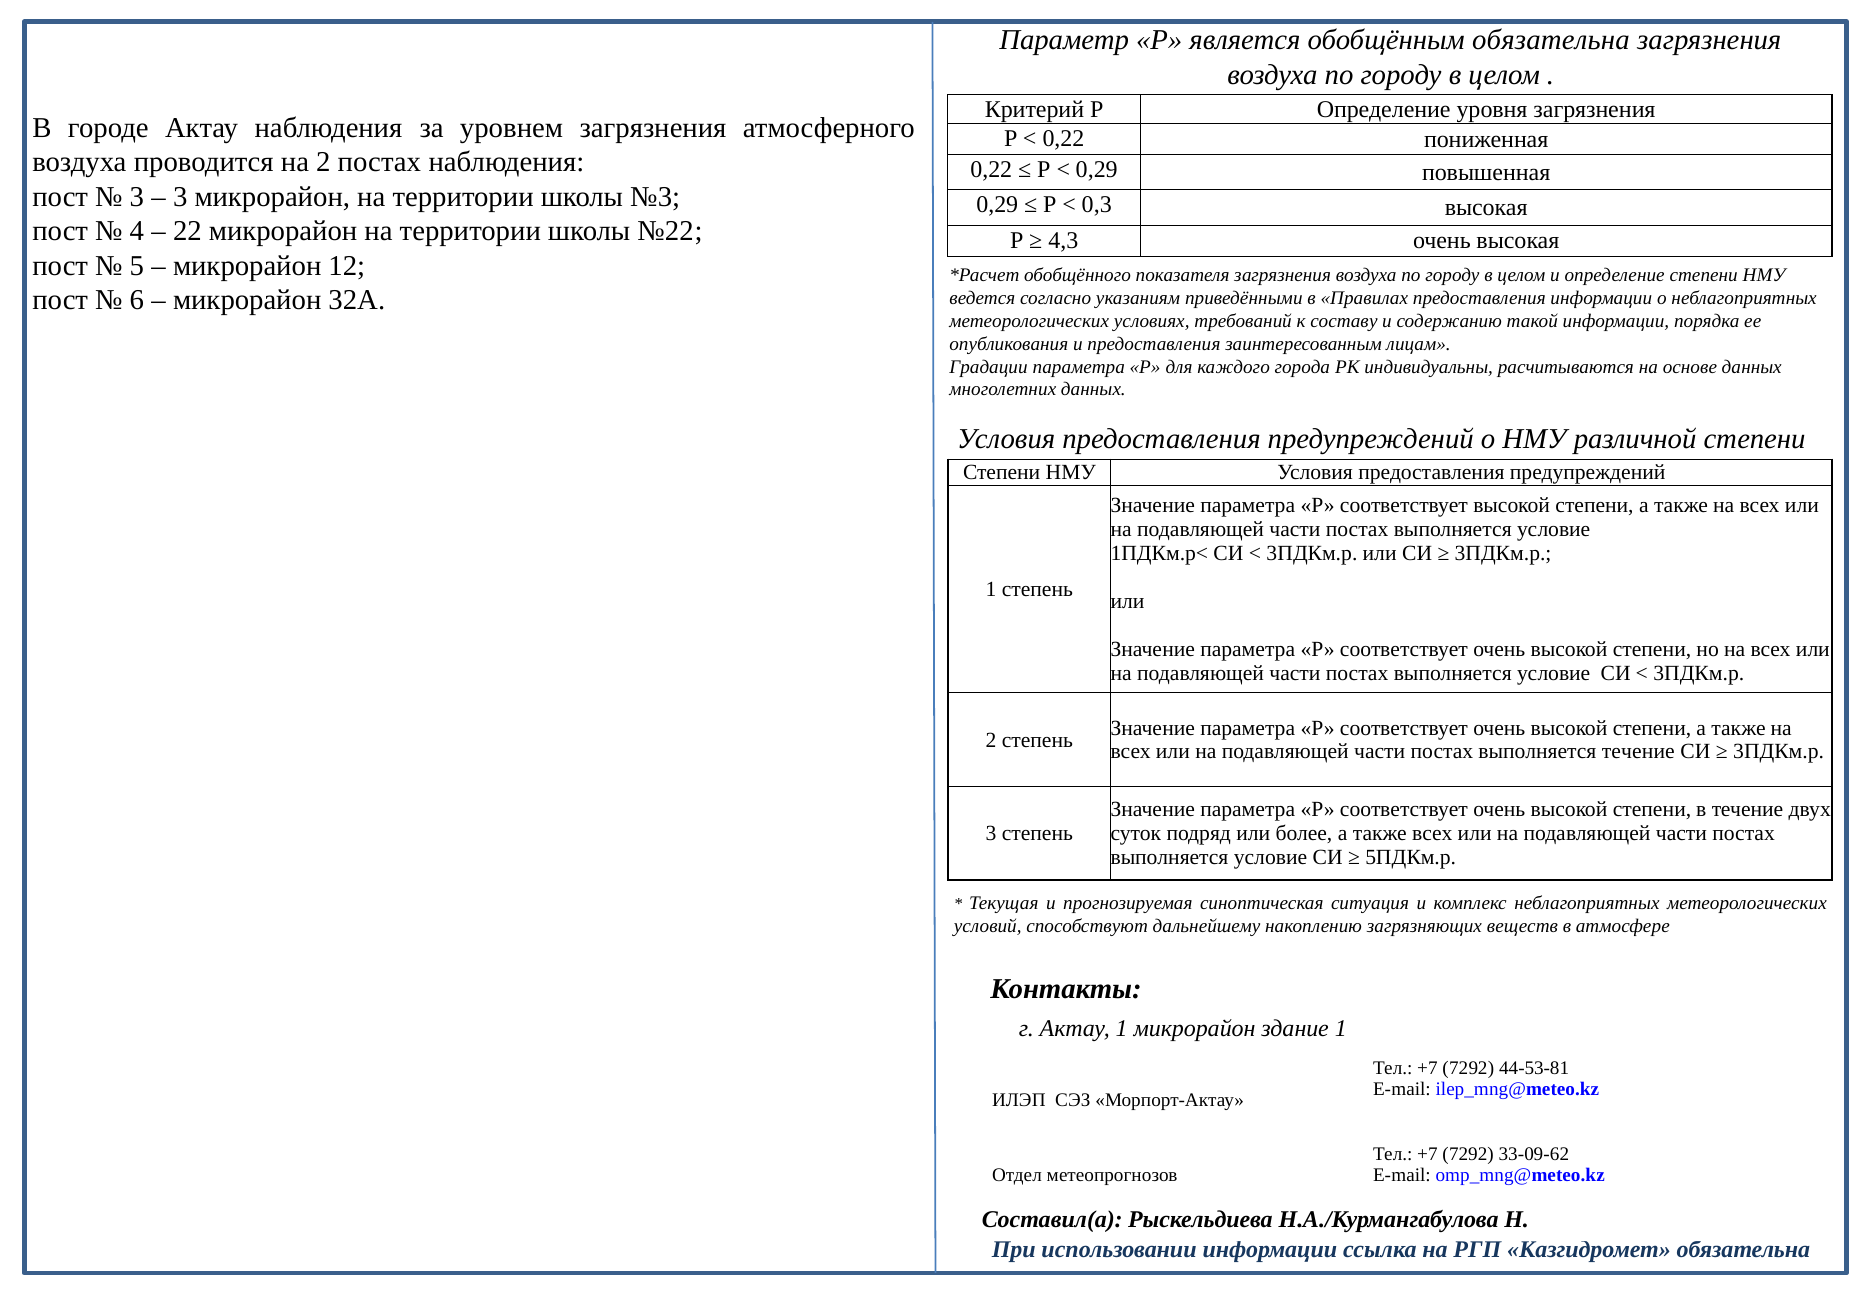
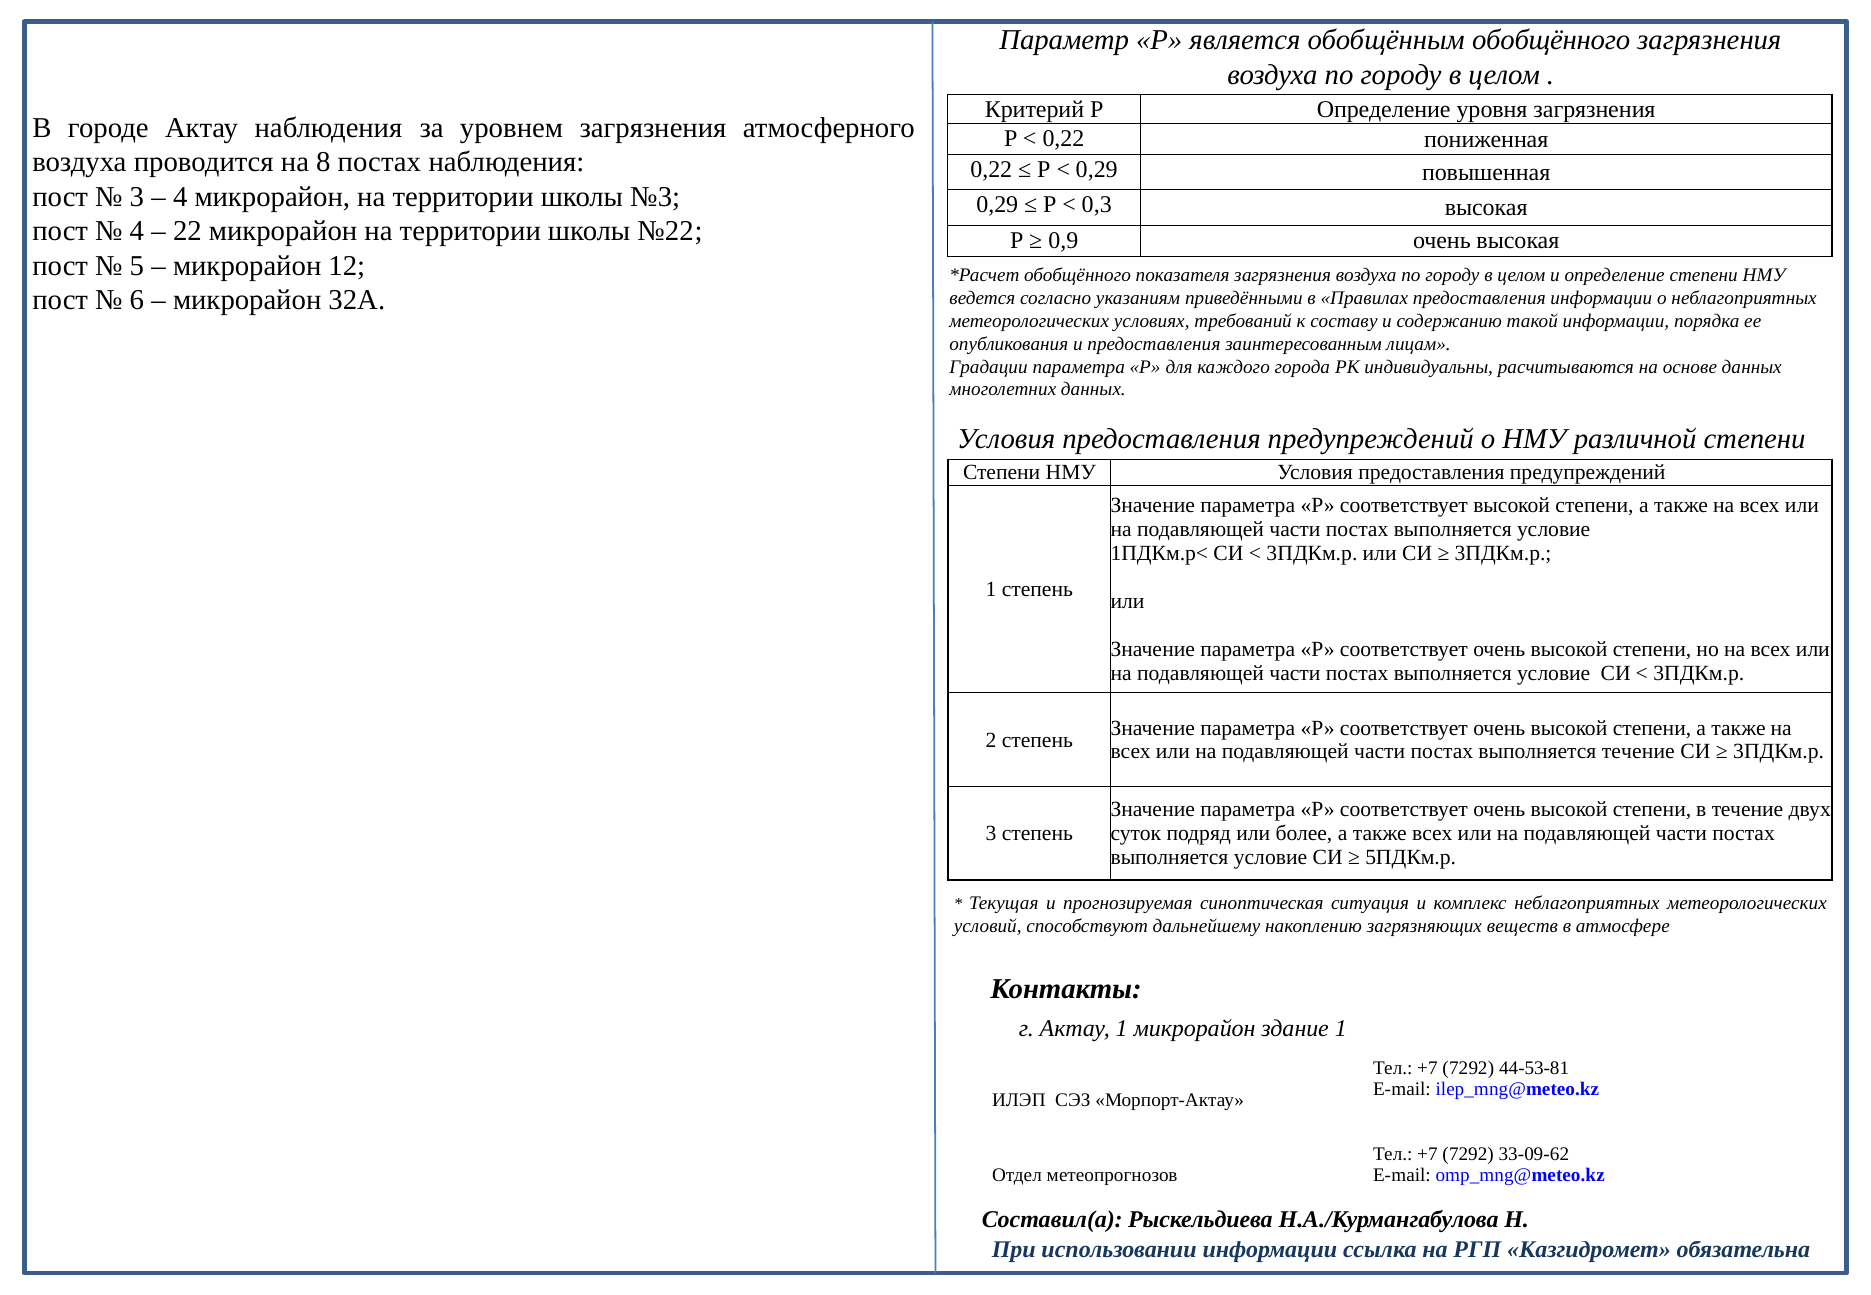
обобщённым обязательна: обязательна -> обобщённого
на 2: 2 -> 8
3 at (180, 197): 3 -> 4
4,3: 4,3 -> 0,9
